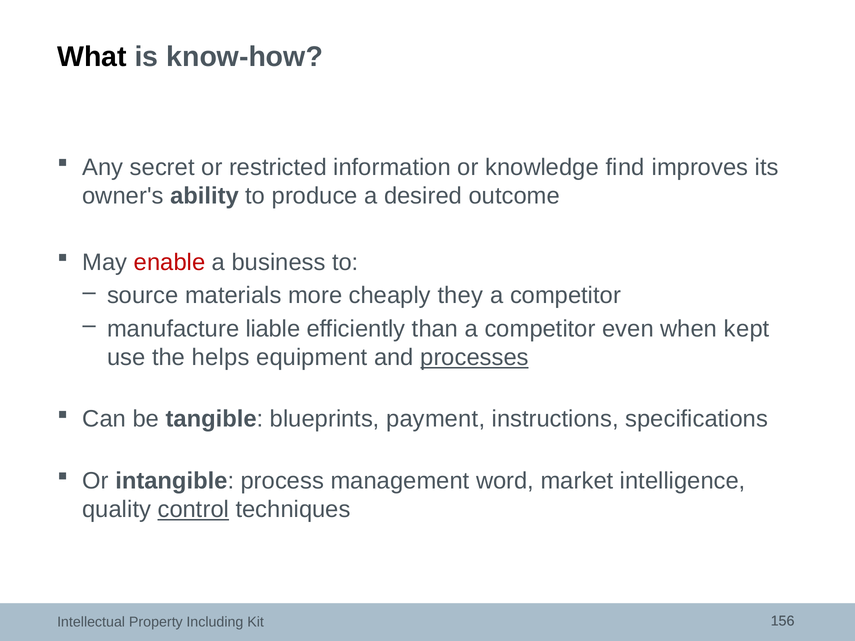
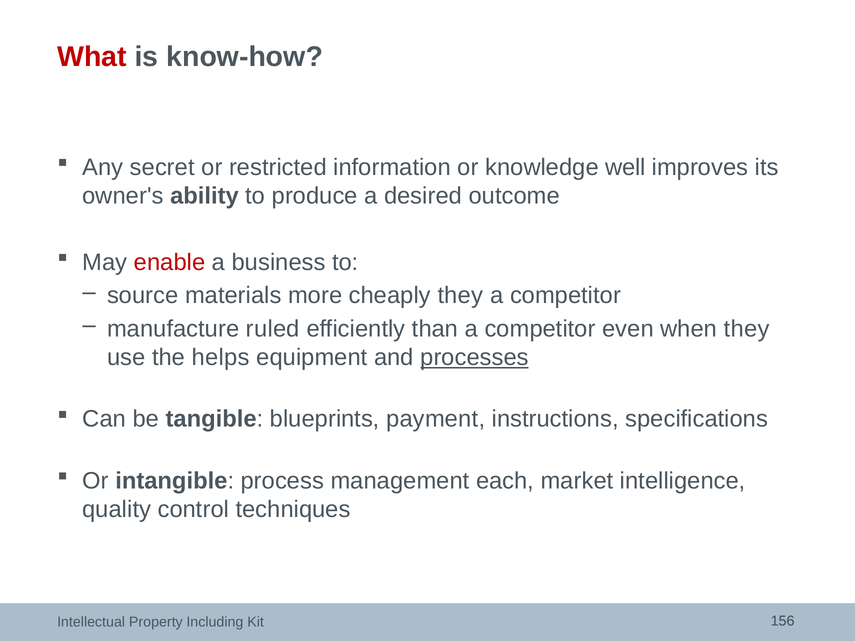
What colour: black -> red
find: find -> well
liable: liable -> ruled
when kept: kept -> they
word: word -> each
control underline: present -> none
